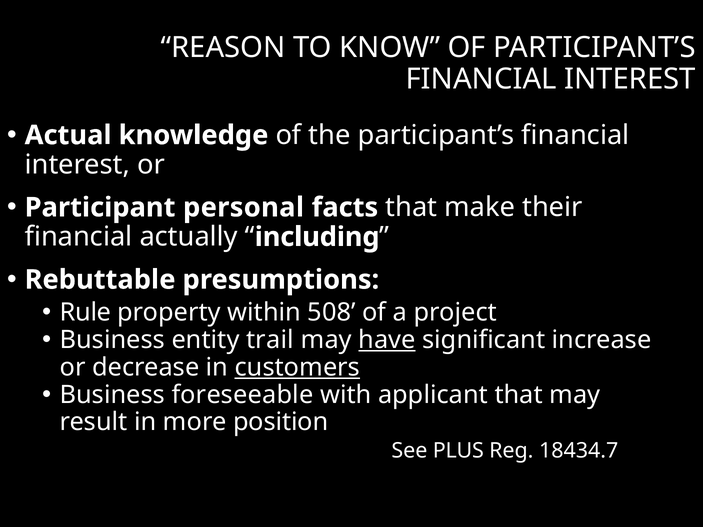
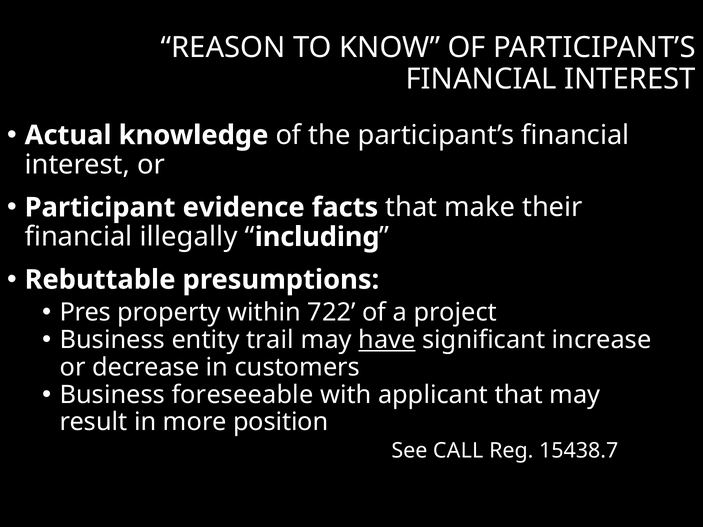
personal: personal -> evidence
actually: actually -> illegally
Rule: Rule -> Pres
508: 508 -> 722
customers underline: present -> none
PLUS: PLUS -> CALL
18434.7: 18434.7 -> 15438.7
